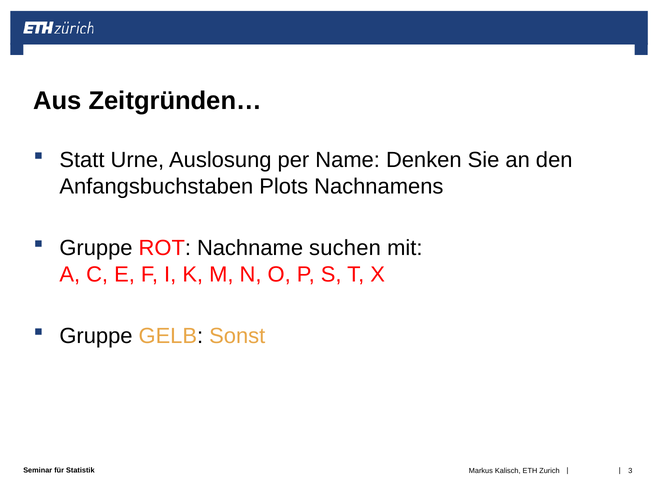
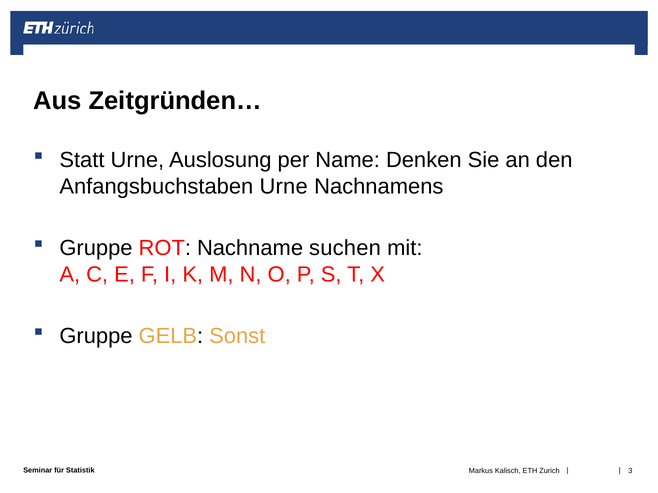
Anfangsbuchstaben Plots: Plots -> Urne
